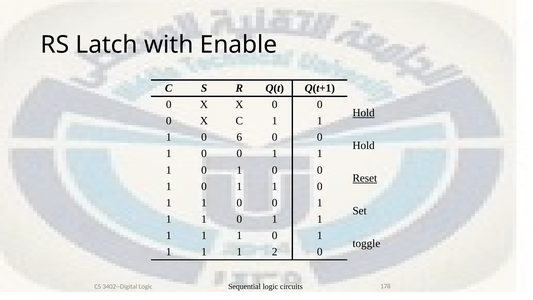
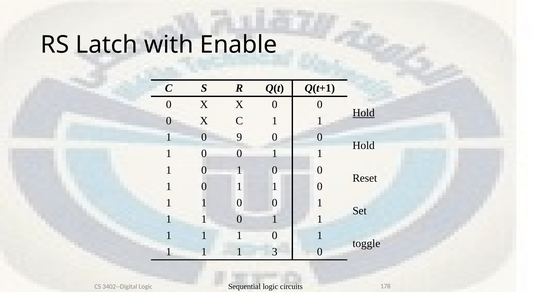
6: 6 -> 9
Reset underline: present -> none
2: 2 -> 3
